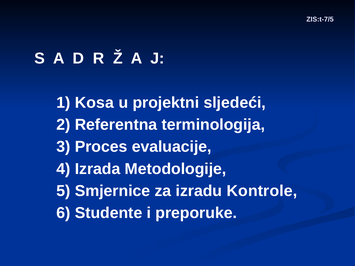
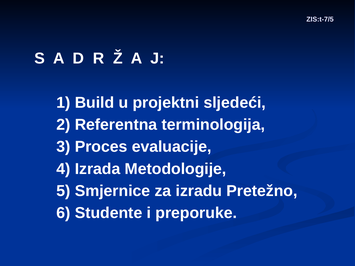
Kosa: Kosa -> Build
Kontrole: Kontrole -> Pretežno
